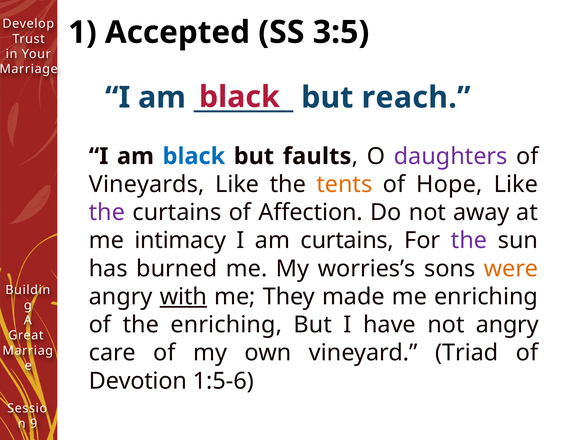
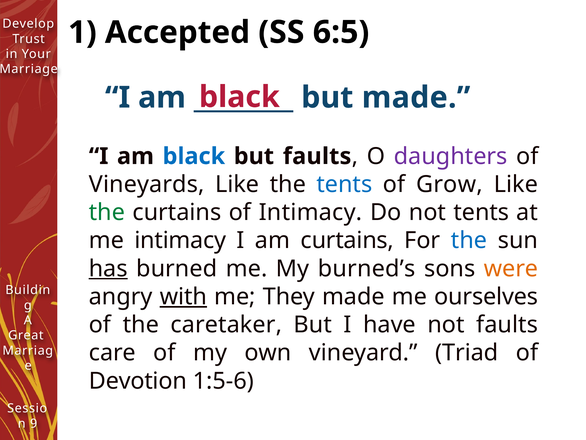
3:5: 3:5 -> 6:5
but reach: reach -> made
tents at (344, 184) colour: orange -> blue
Hope: Hope -> Grow
the at (107, 212) colour: purple -> green
of Affection: Affection -> Intimacy
not away: away -> tents
the at (469, 240) colour: purple -> blue
has underline: none -> present
worries’s: worries’s -> burned’s
me enriching: enriching -> ourselves
the enriching: enriching -> caretaker
not angry: angry -> faults
